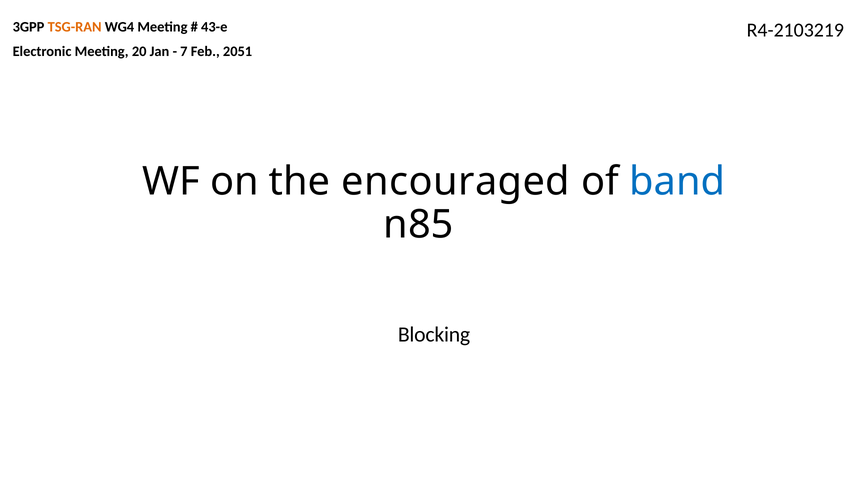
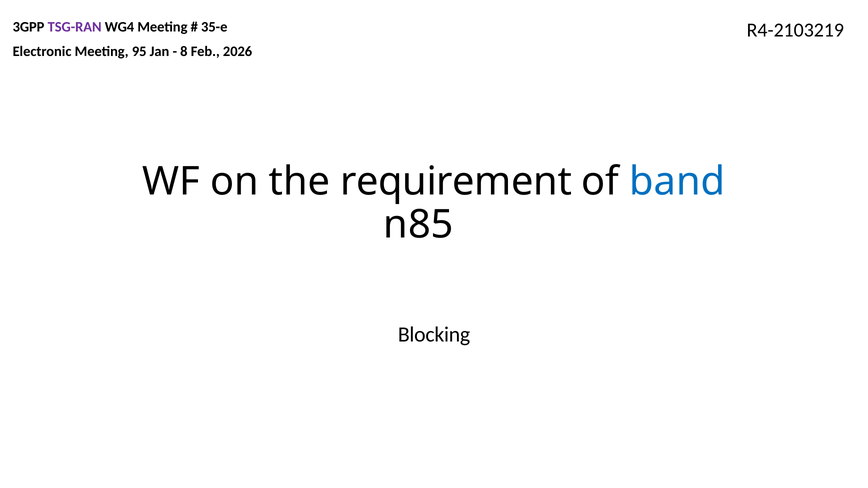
TSG-RAN colour: orange -> purple
43-e: 43-e -> 35-e
20: 20 -> 95
7: 7 -> 8
2051: 2051 -> 2026
encouraged: encouraged -> requirement
